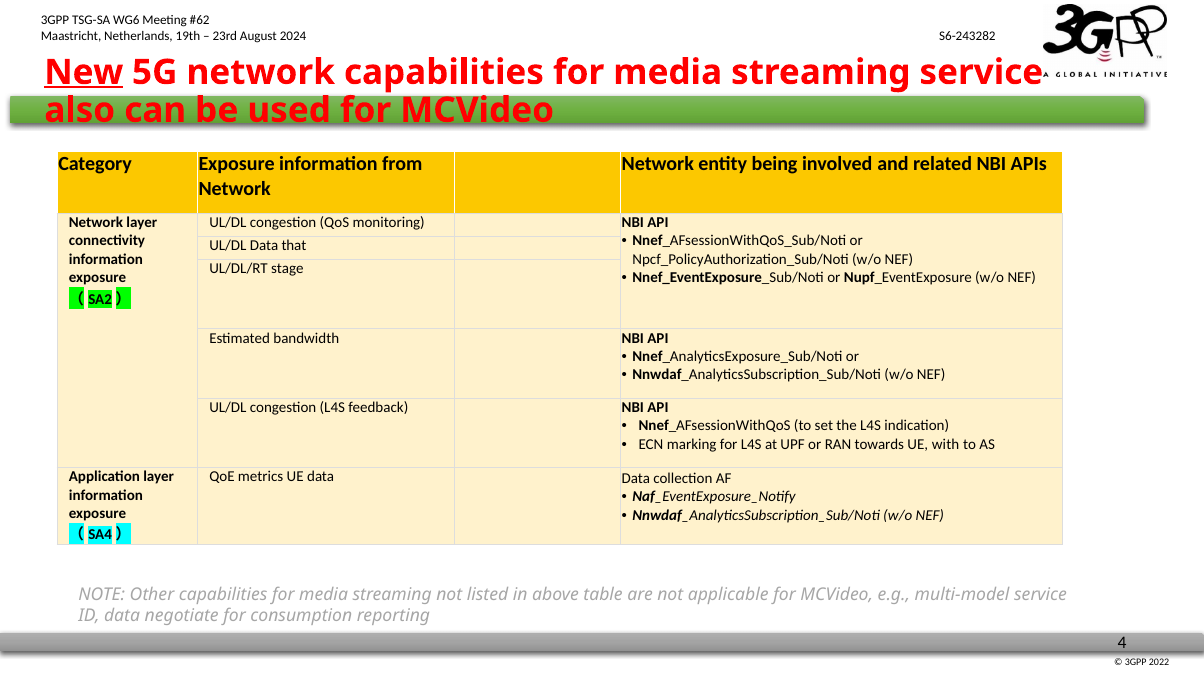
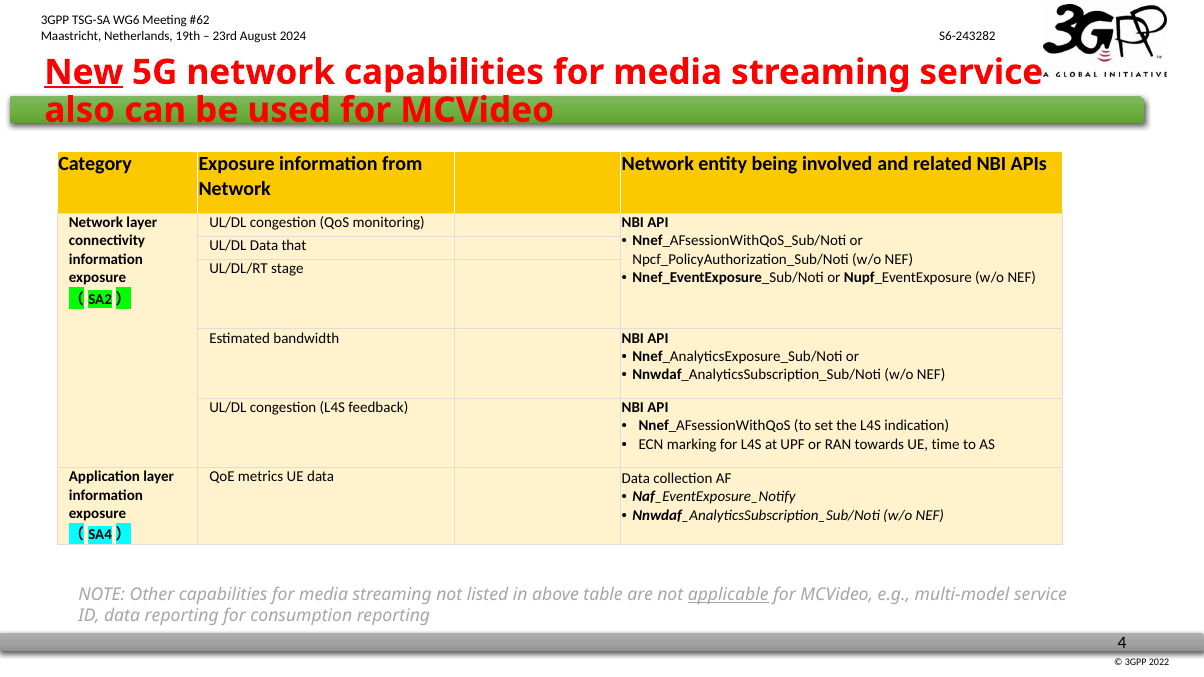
with: with -> time
applicable underline: none -> present
data negotiate: negotiate -> reporting
